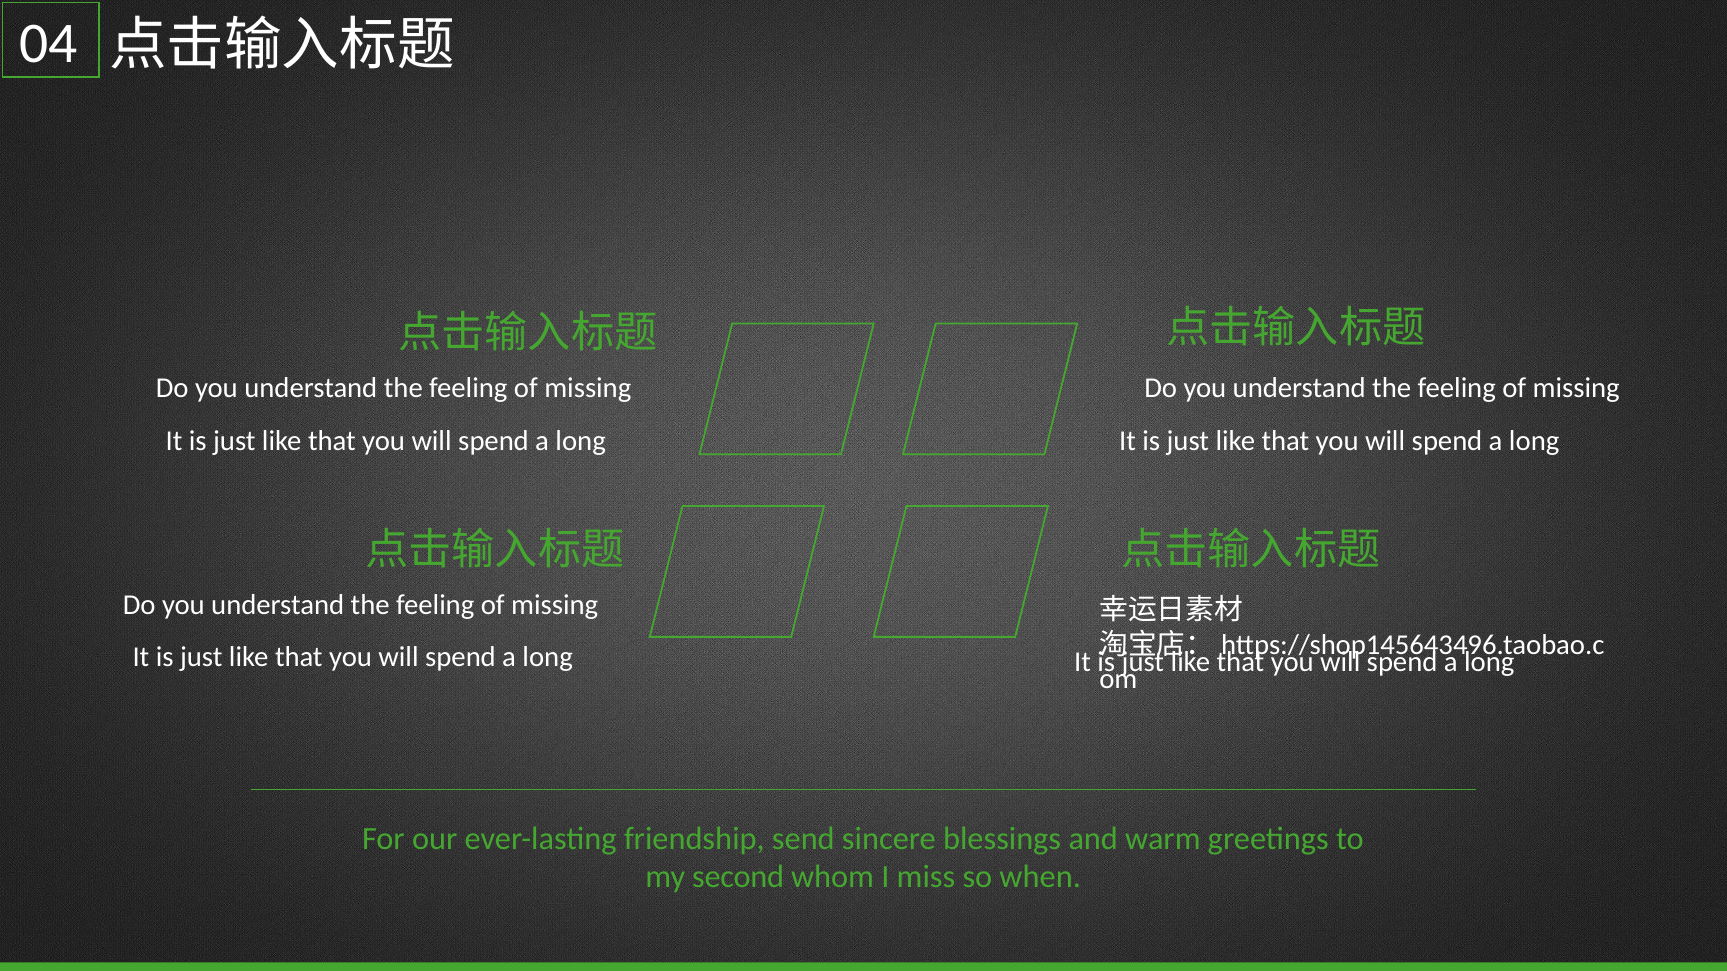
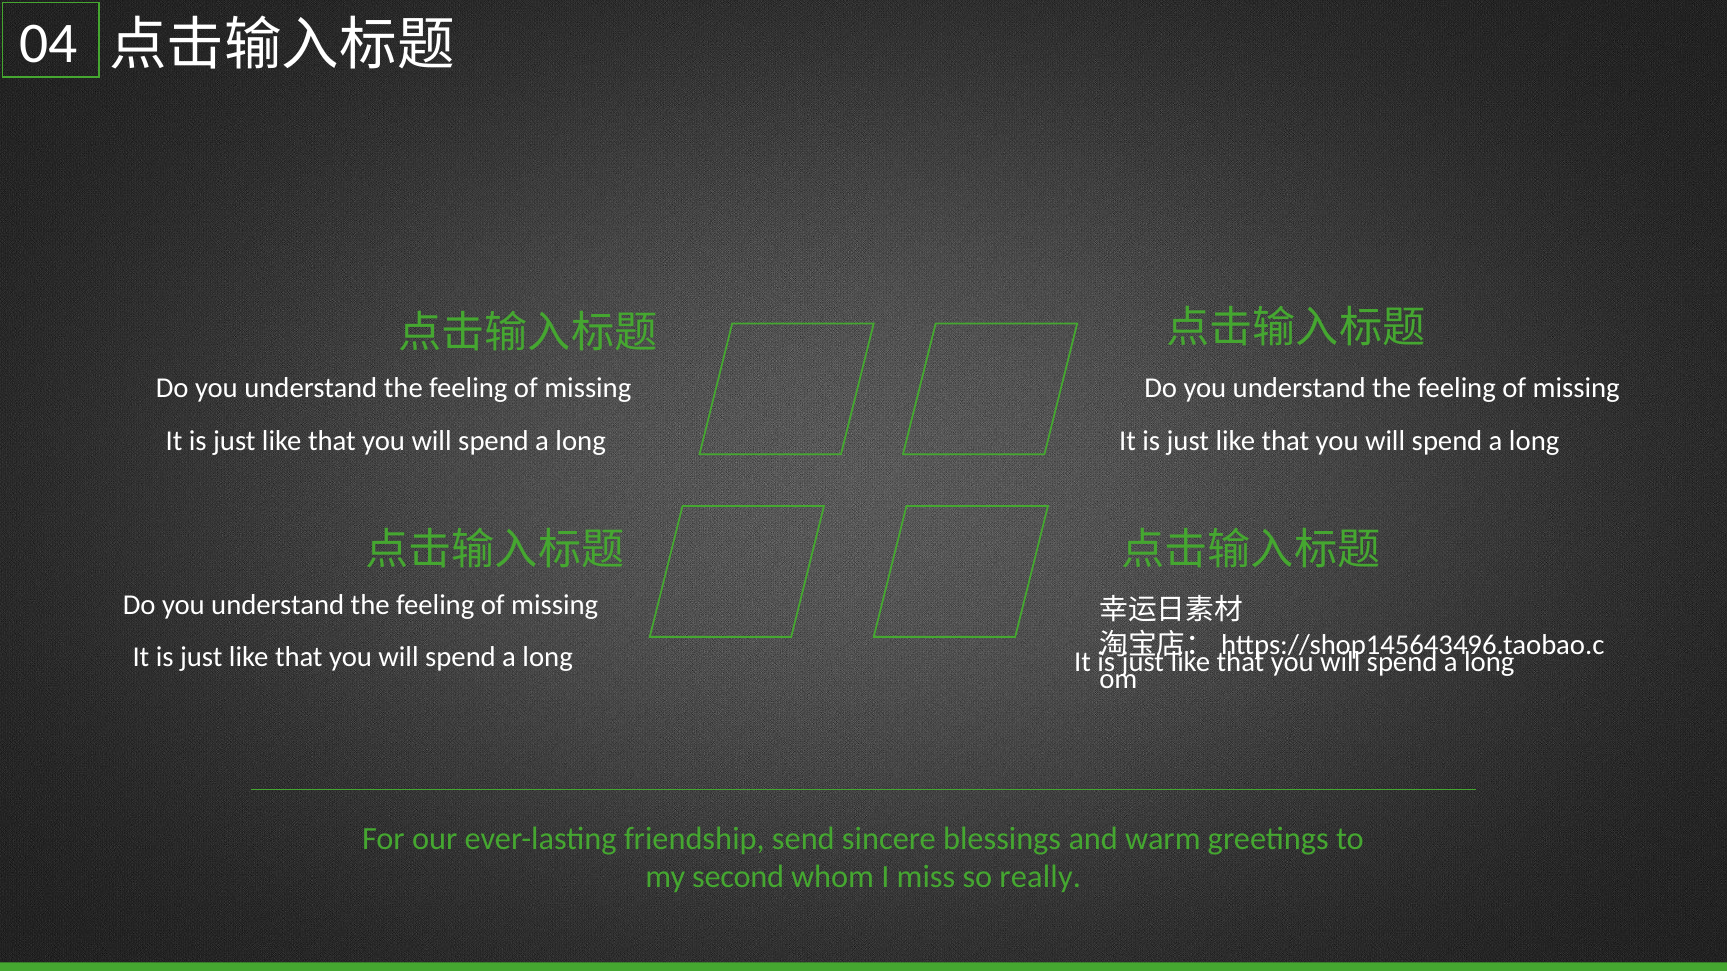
when: when -> really
